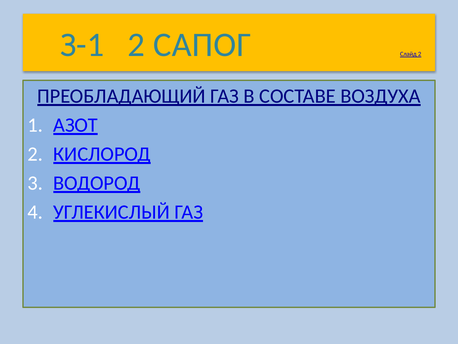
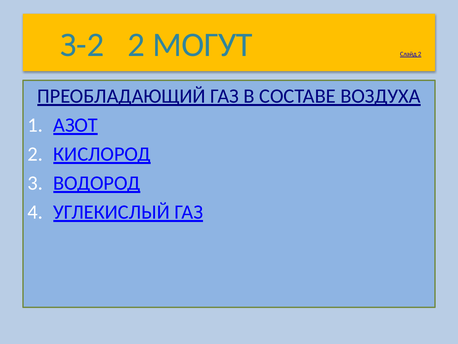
З-1: З-1 -> З-2
САПОГ: САПОГ -> МОГУТ
